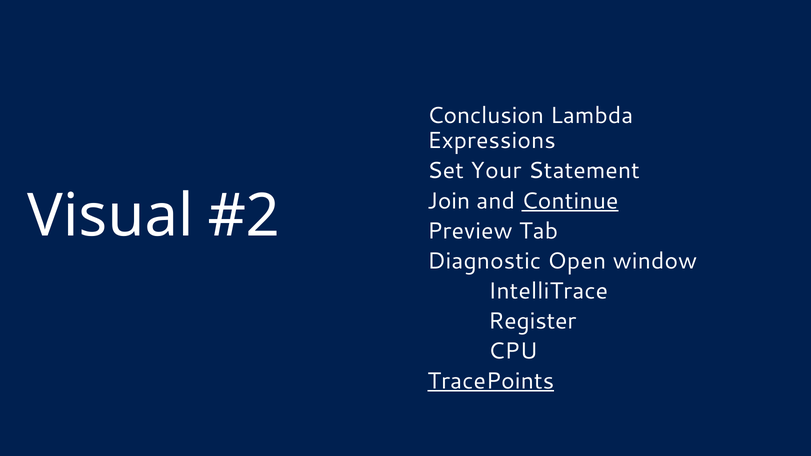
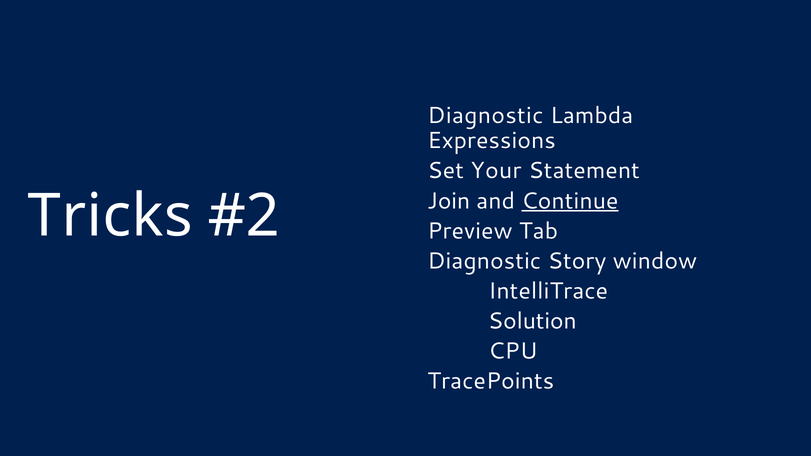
Conclusion at (486, 116): Conclusion -> Diagnostic
Visual: Visual -> Tricks
Open: Open -> Story
Register: Register -> Solution
TracePoints underline: present -> none
